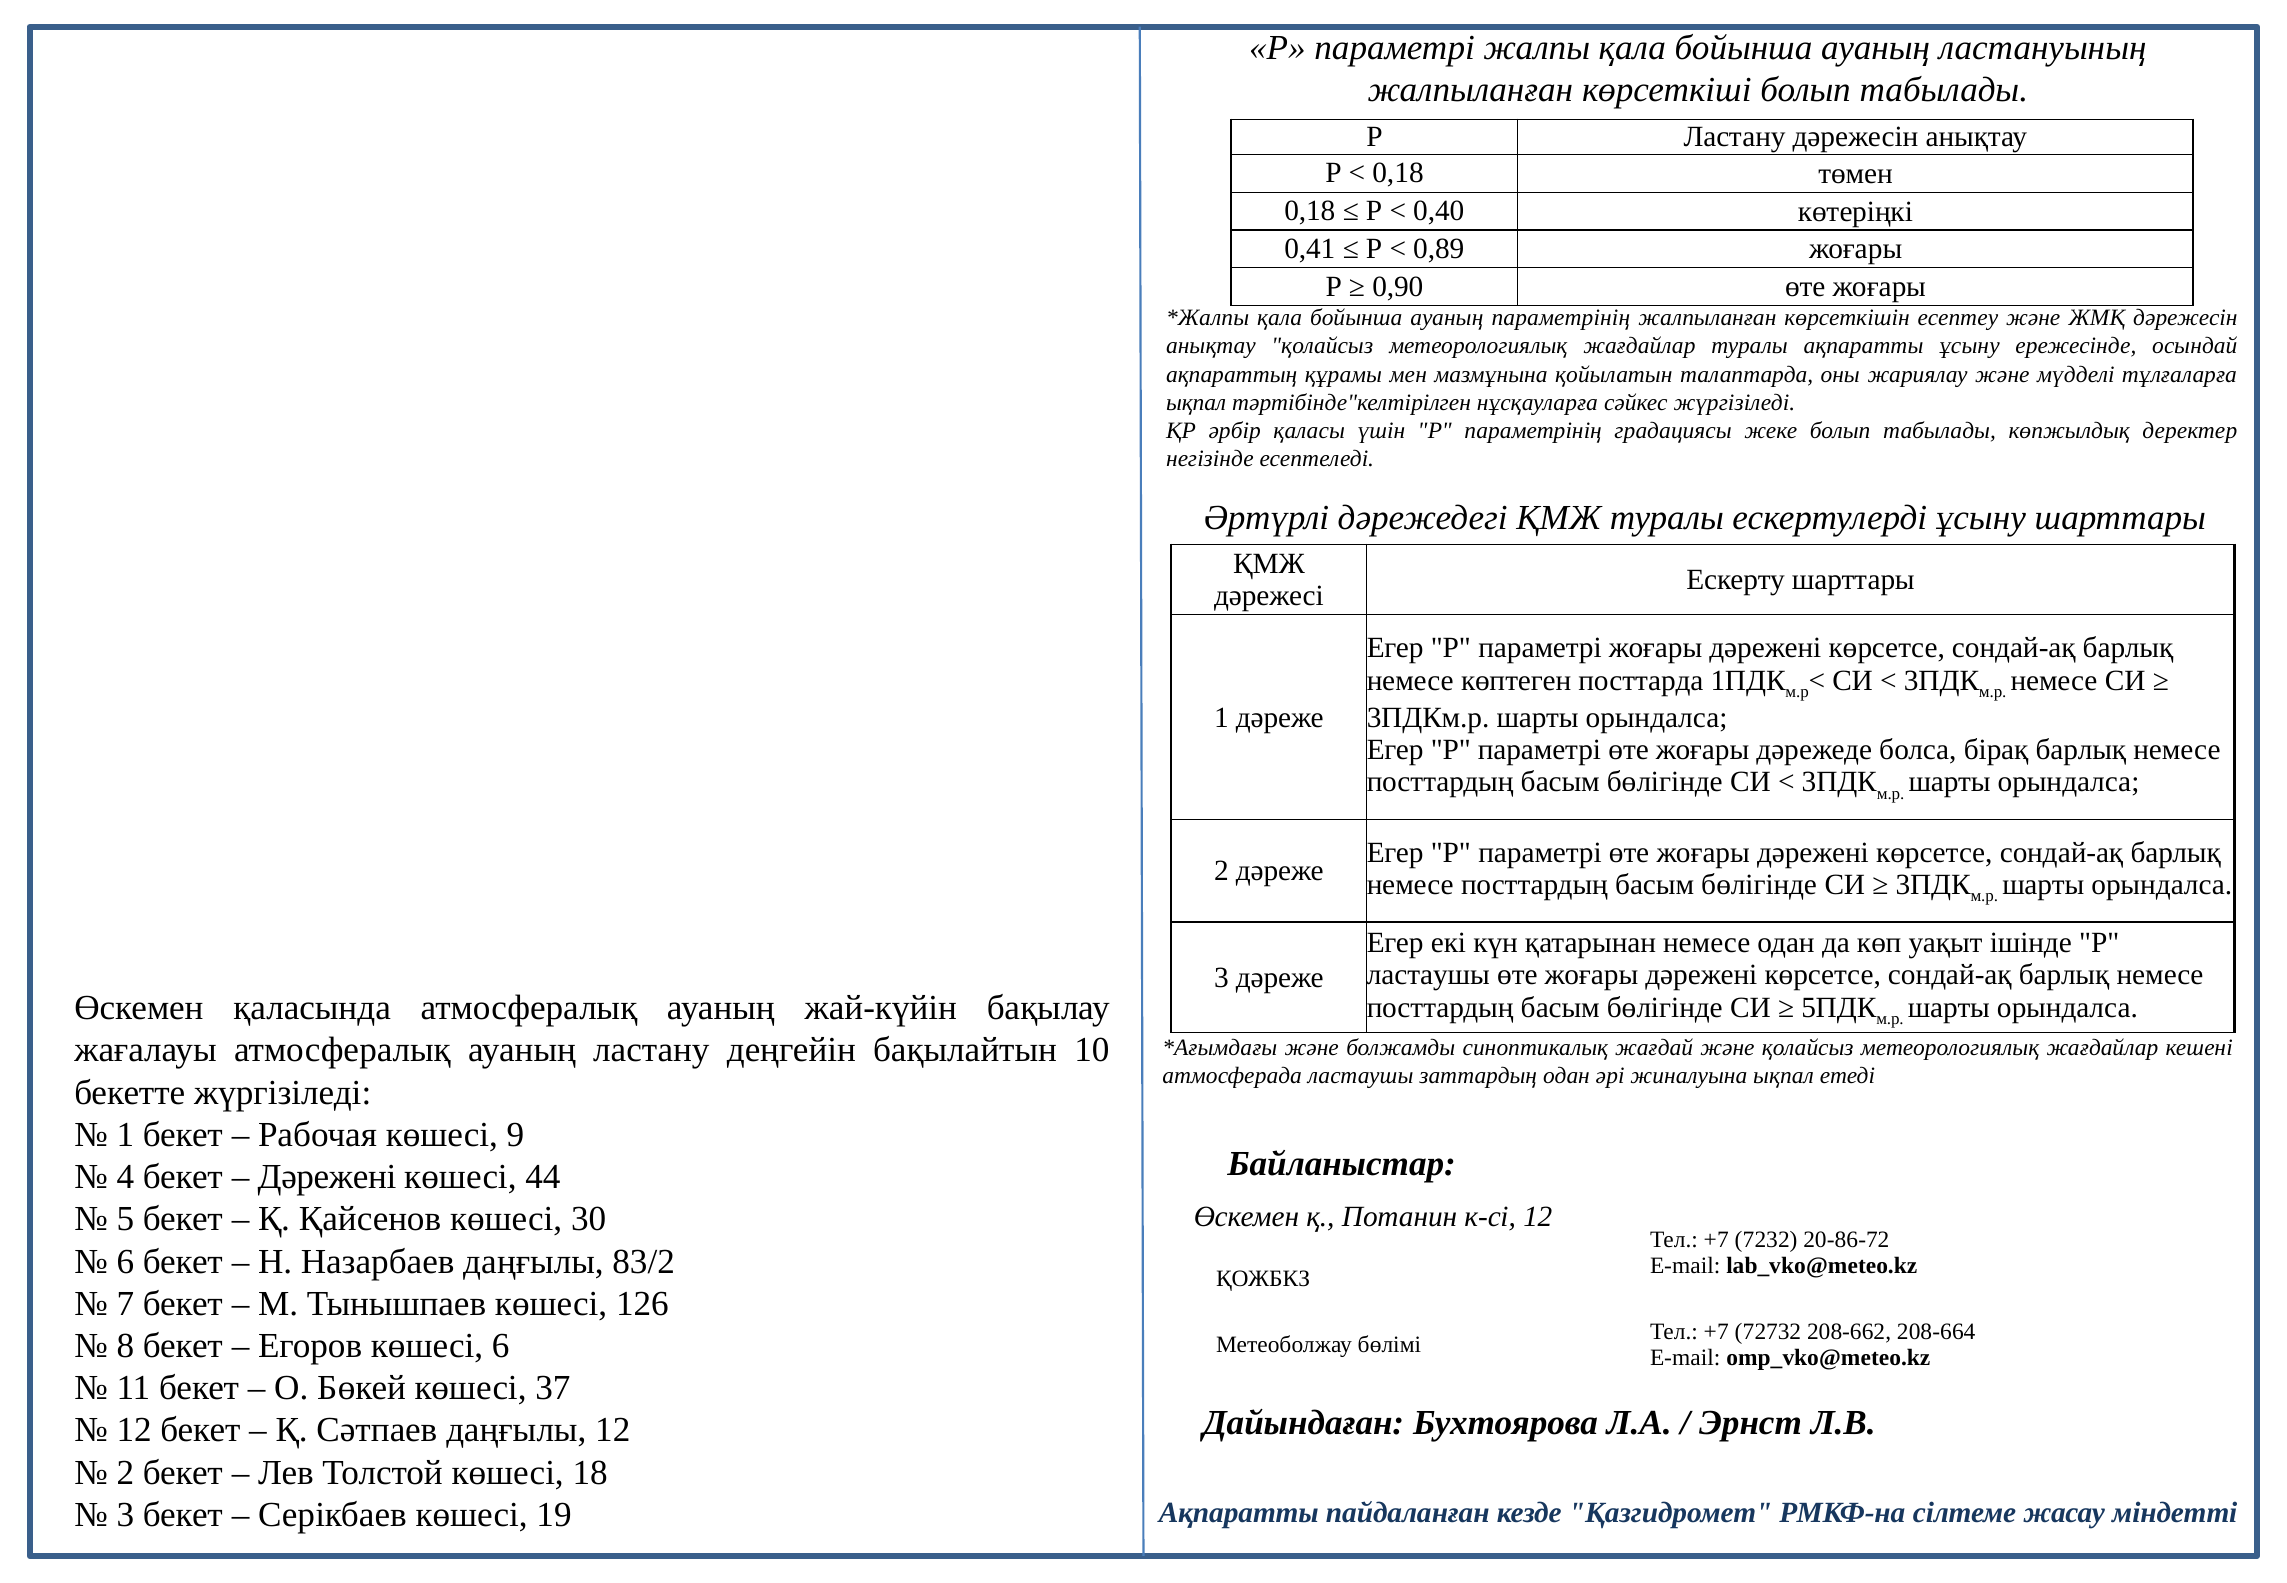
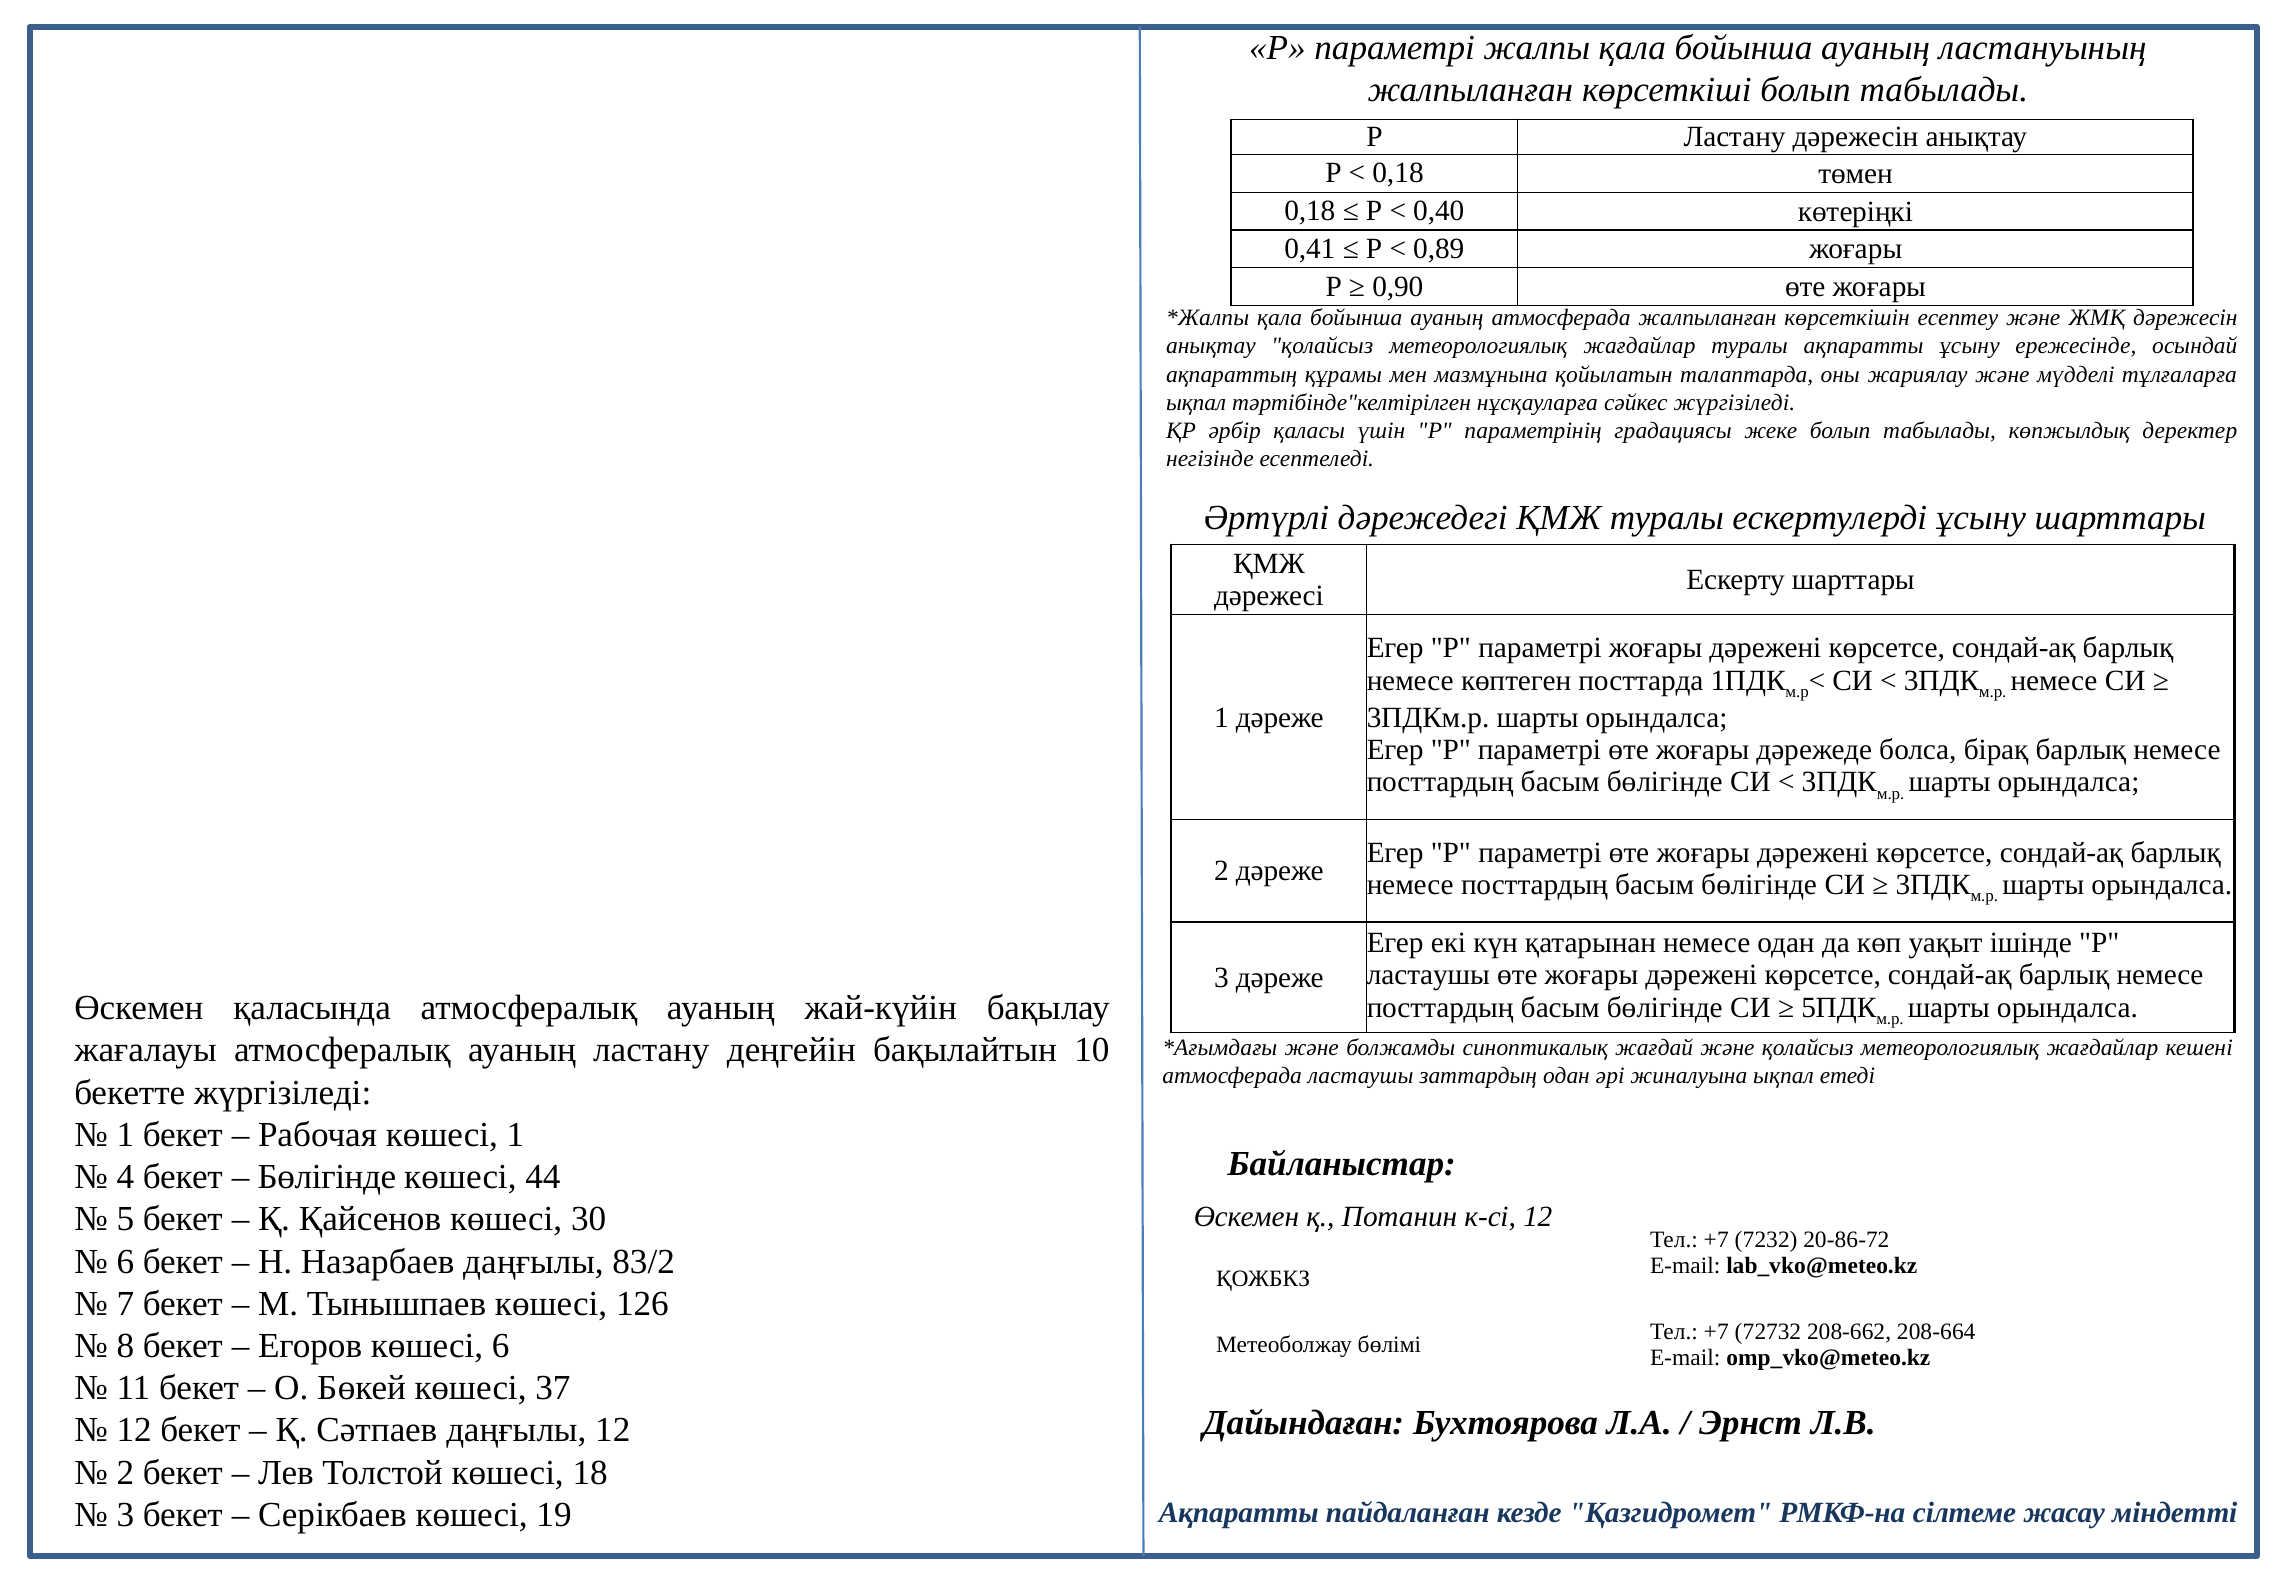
ауаның параметрінің: параметрінің -> атмосферада
көшесі 9: 9 -> 1
Дәрежені at (327, 1177): Дәрежені -> Бөлігінде
